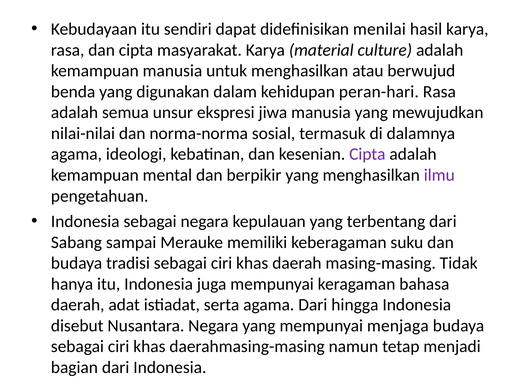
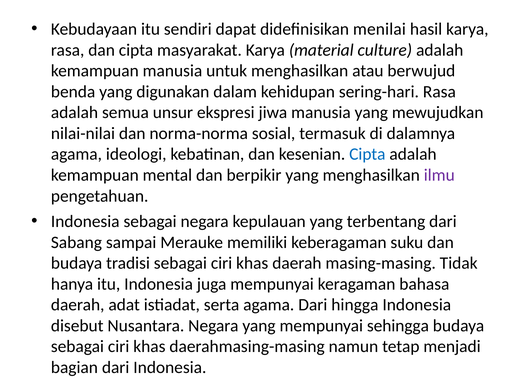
peran-hari: peran-hari -> sering-hari
Cipta at (367, 154) colour: purple -> blue
menjaga: menjaga -> sehingga
